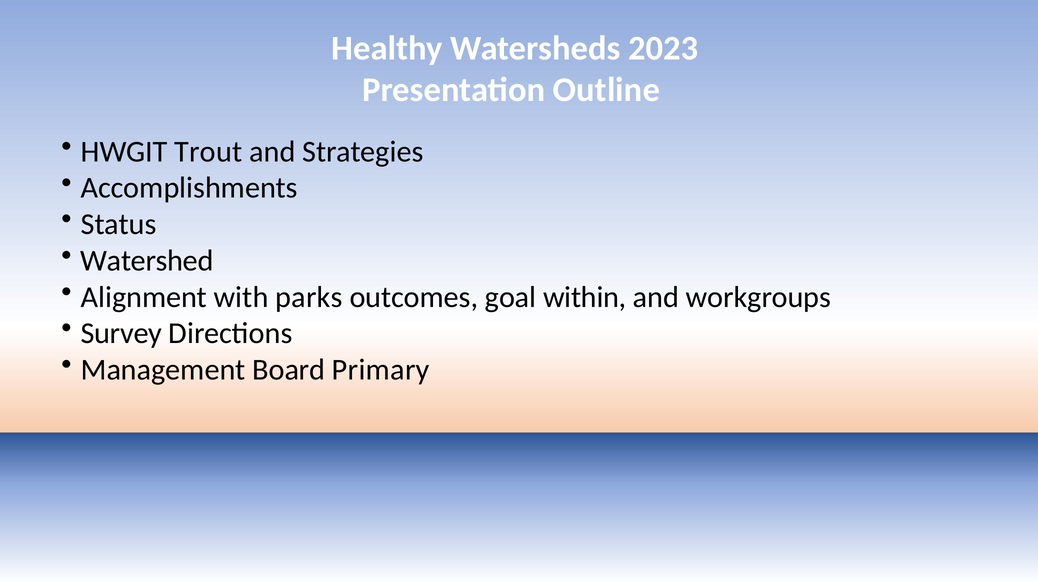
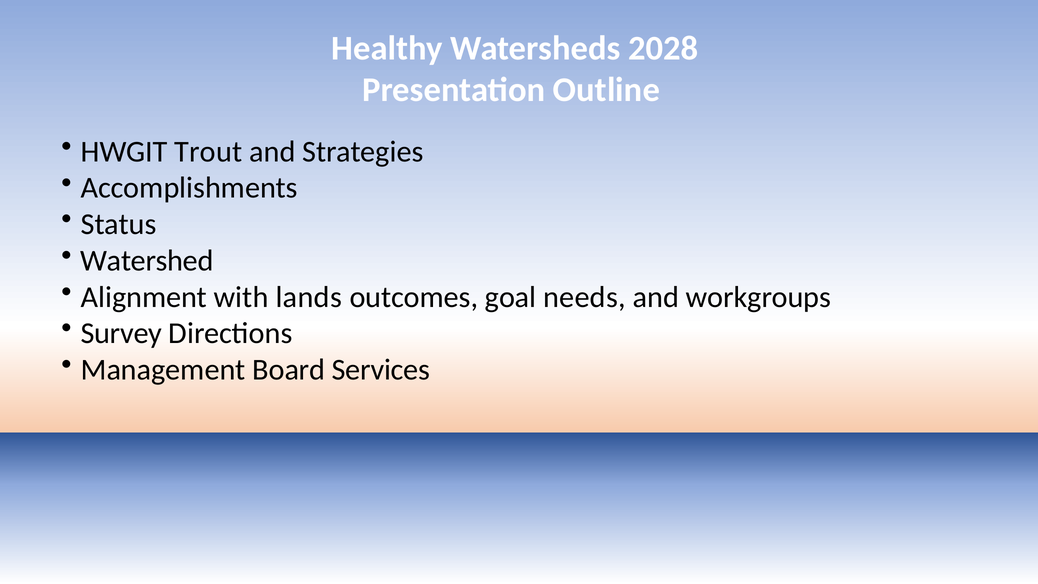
2023: 2023 -> 2028
parks: parks -> lands
within: within -> needs
Primary: Primary -> Services
